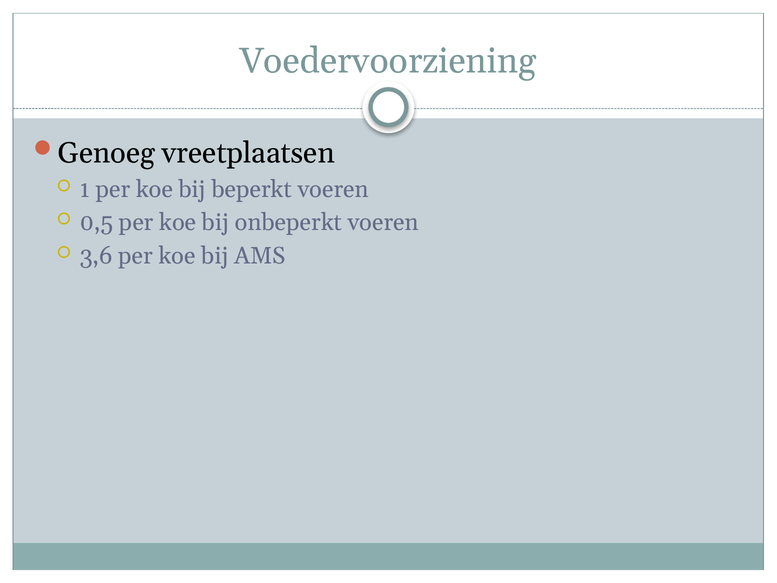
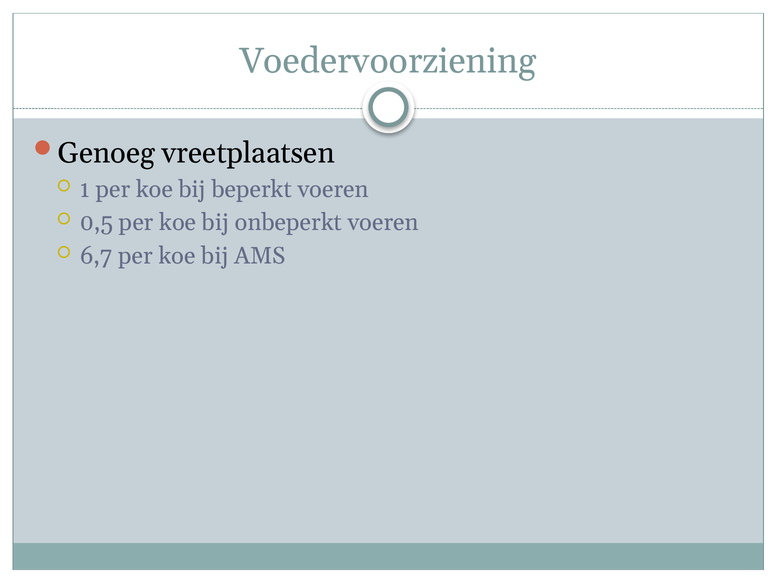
3,6: 3,6 -> 6,7
